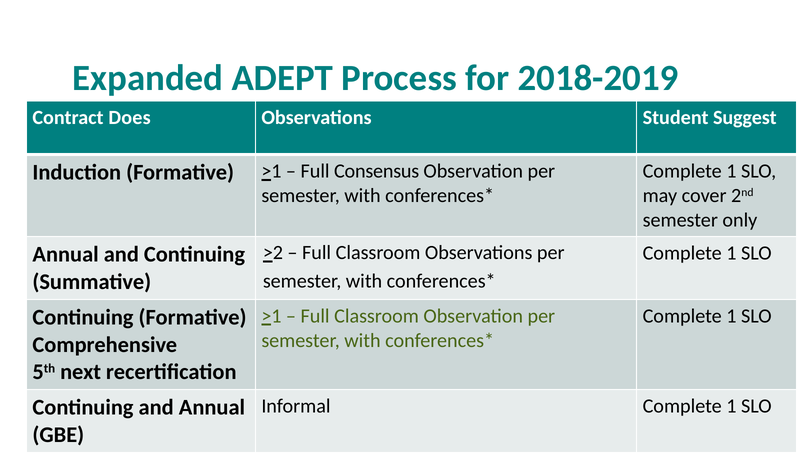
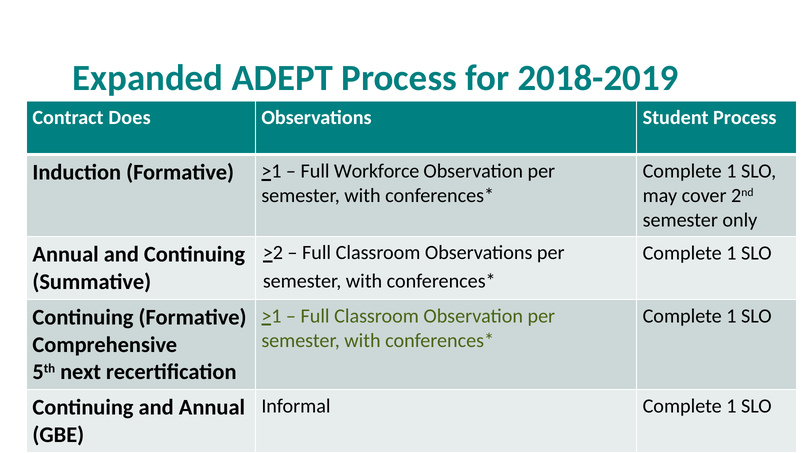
Student Suggest: Suggest -> Process
Consensus: Consensus -> Workforce
